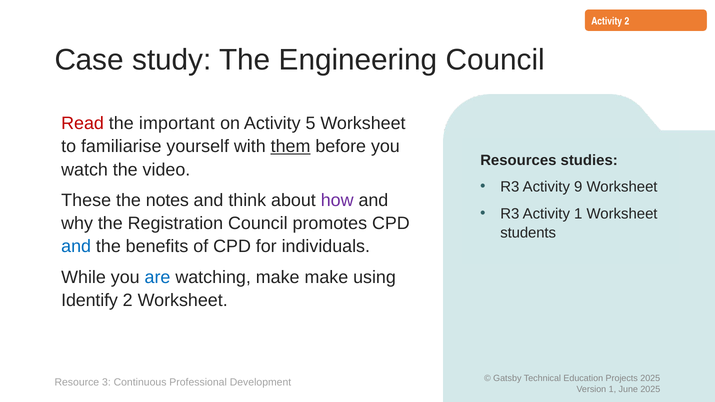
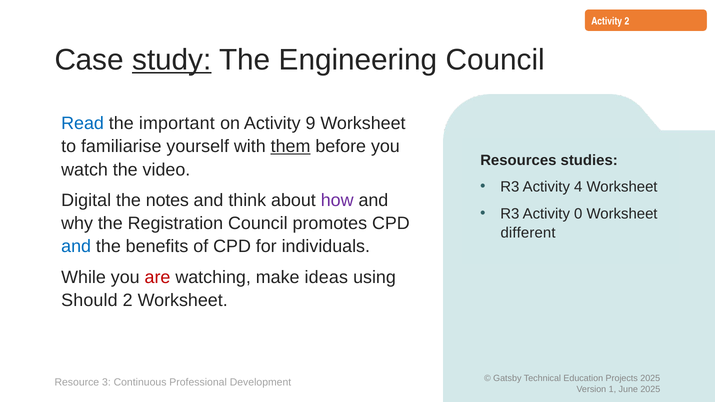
study underline: none -> present
Read colour: red -> blue
5: 5 -> 9
9: 9 -> 4
These: These -> Digital
Activity 1: 1 -> 0
students: students -> different
are colour: blue -> red
make make: make -> ideas
Identify: Identify -> Should
